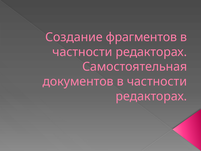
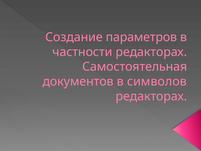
фрагментов: фрагментов -> параметров
документов в частности: частности -> символов
